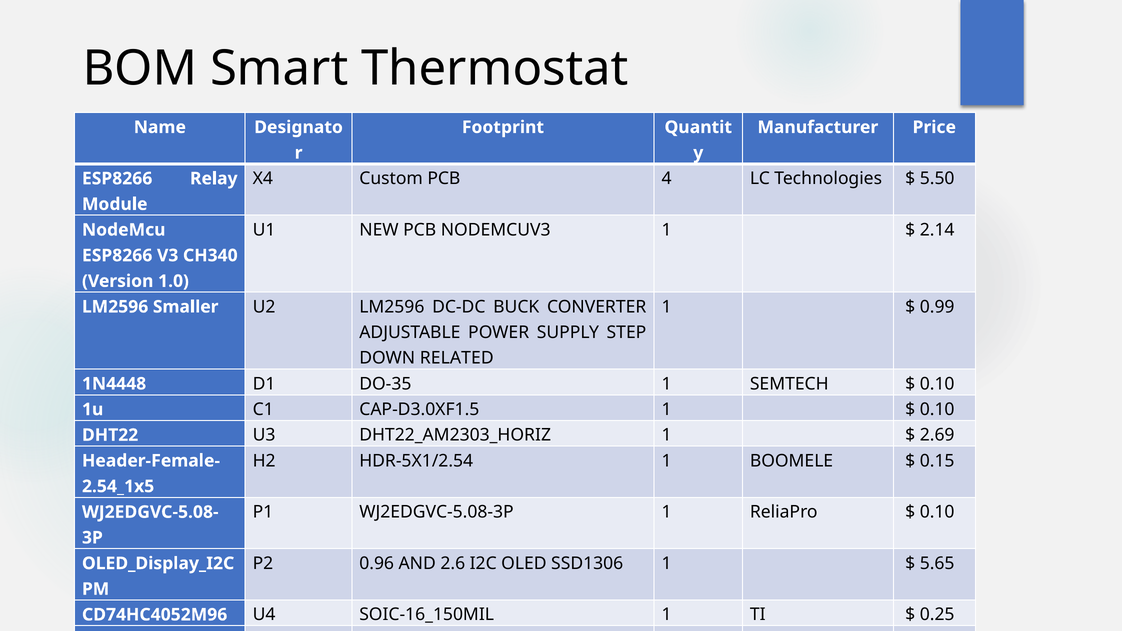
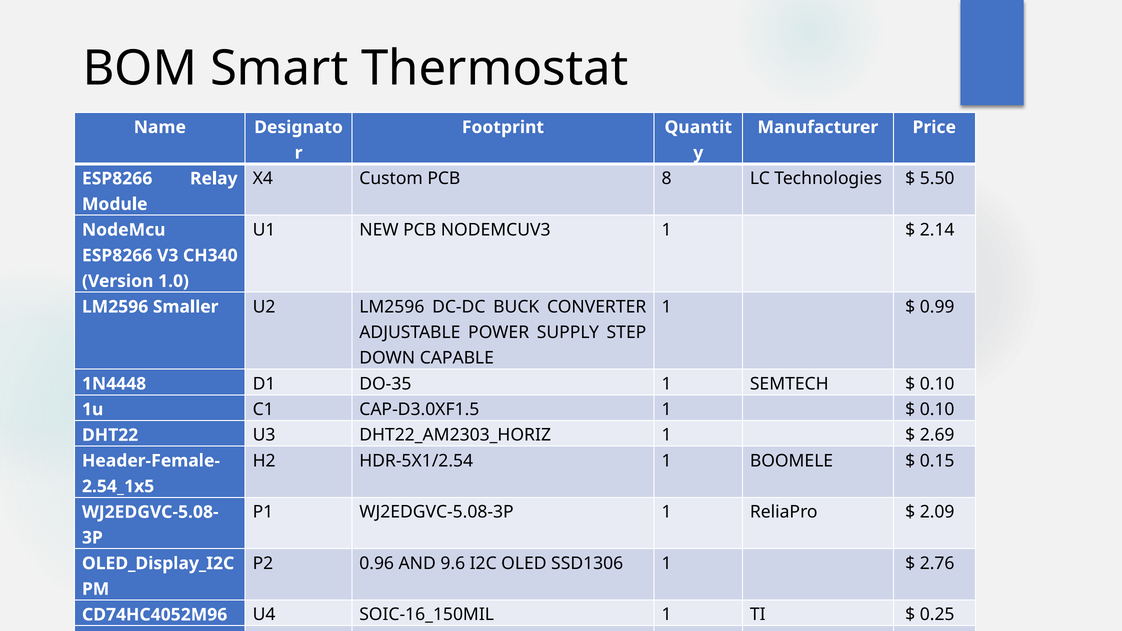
4: 4 -> 8
RELATED: RELATED -> CAPABLE
0.10 at (937, 512): 0.10 -> 2.09
2.6: 2.6 -> 9.6
5.65: 5.65 -> 2.76
